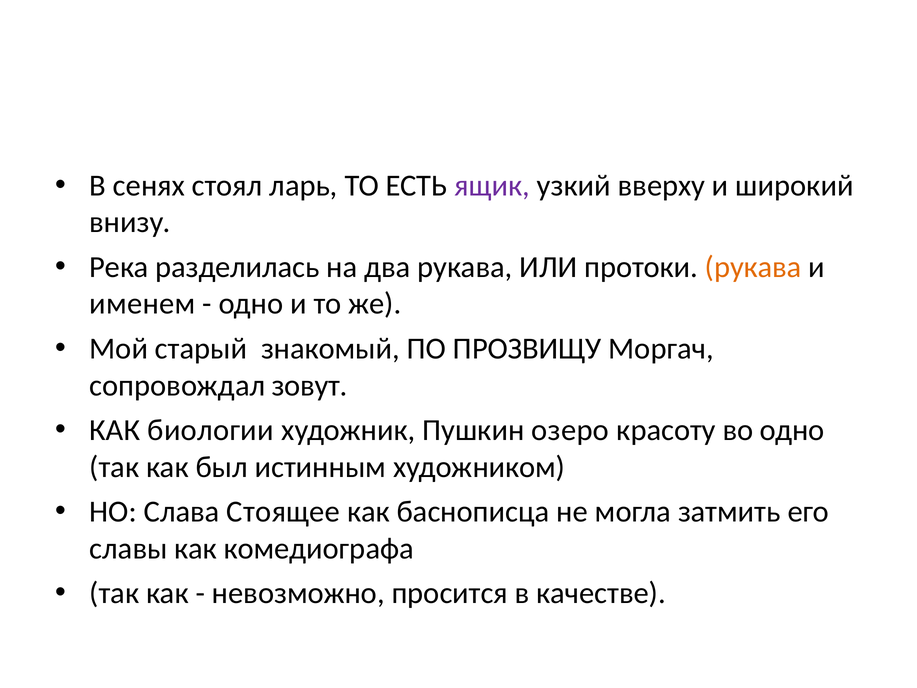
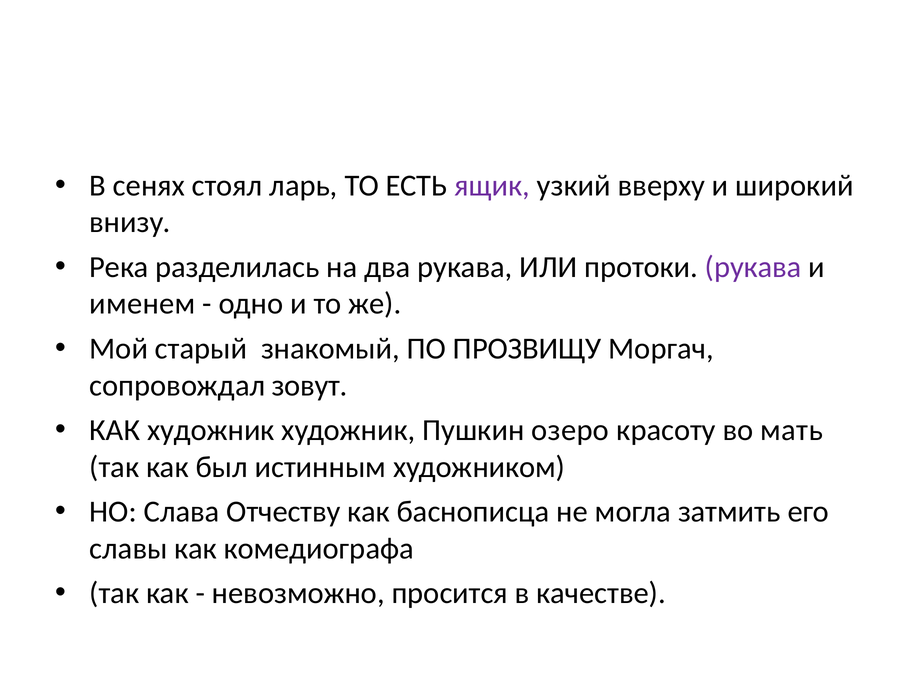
рукава at (753, 267) colour: orange -> purple
КАК биологии: биологии -> художник
во одно: одно -> мать
Стоящее: Стоящее -> Отчеству
